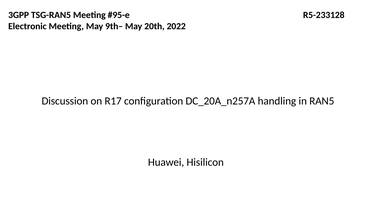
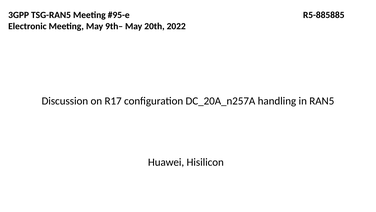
R5-233128: R5-233128 -> R5-885885
